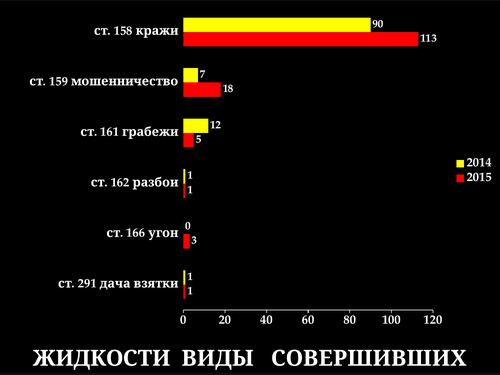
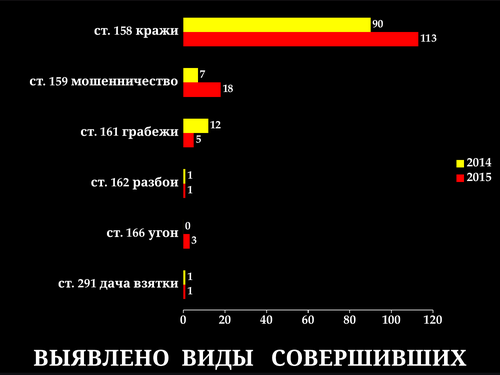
ЖИДКОСТИ: ЖИДКОСТИ -> ВЫЯВЛЕНО
